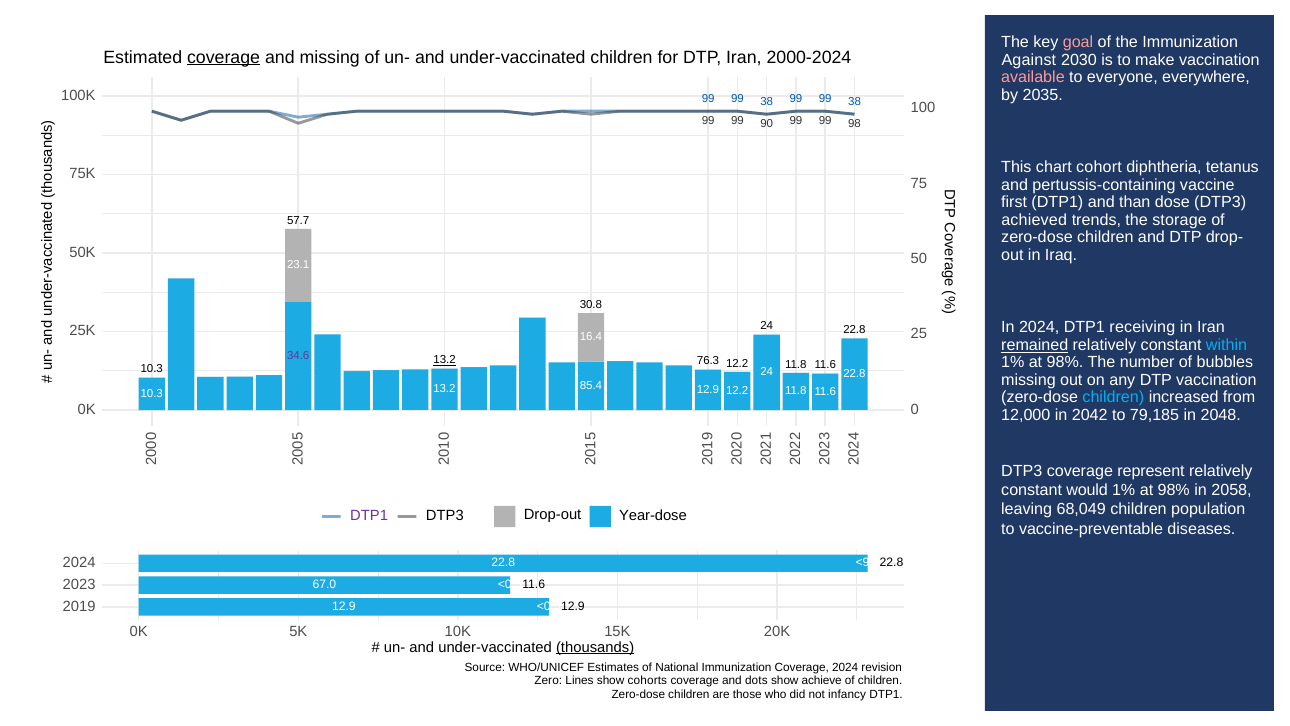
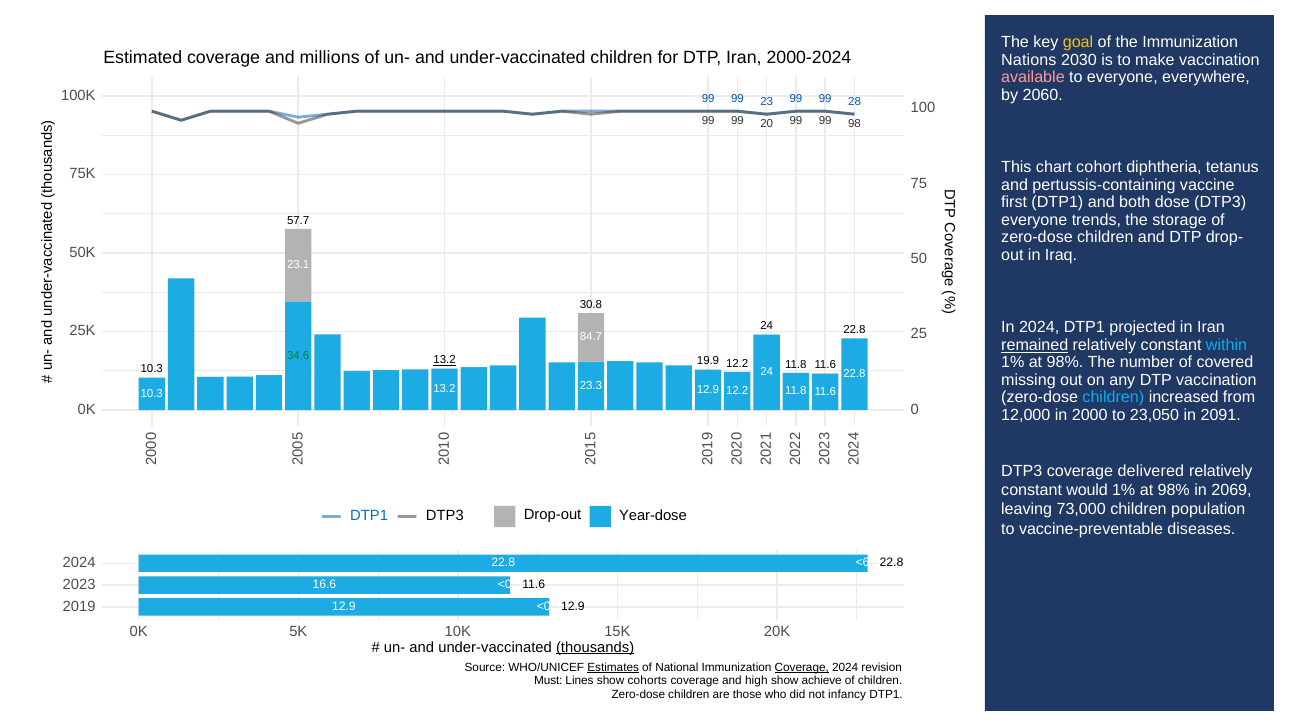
goal colour: pink -> yellow
coverage at (224, 57) underline: present -> none
and missing: missing -> millions
Against: Against -> Nations
2035: 2035 -> 2060
38 at (767, 101): 38 -> 23
38 at (855, 101): 38 -> 28
90: 90 -> 20
than: than -> both
achieved at (1034, 220): achieved -> everyone
receiving: receiving -> projected
16.4: 16.4 -> 84.7
34.6 colour: purple -> green
bubbles: bubbles -> covered
76.3: 76.3 -> 19.9
85.4: 85.4 -> 23.3
2042: 2042 -> 2000
79,185: 79,185 -> 23,050
2048: 2048 -> 2091
represent: represent -> delivered
2058: 2058 -> 2069
68,049: 68,049 -> 73,000
DTP1 at (369, 516) colour: purple -> blue
<9.4: <9.4 -> <6.5
67.0: 67.0 -> 16.6
Estimates underline: none -> present
Coverage at (802, 667) underline: none -> present
Zero: Zero -> Must
dots: dots -> high
